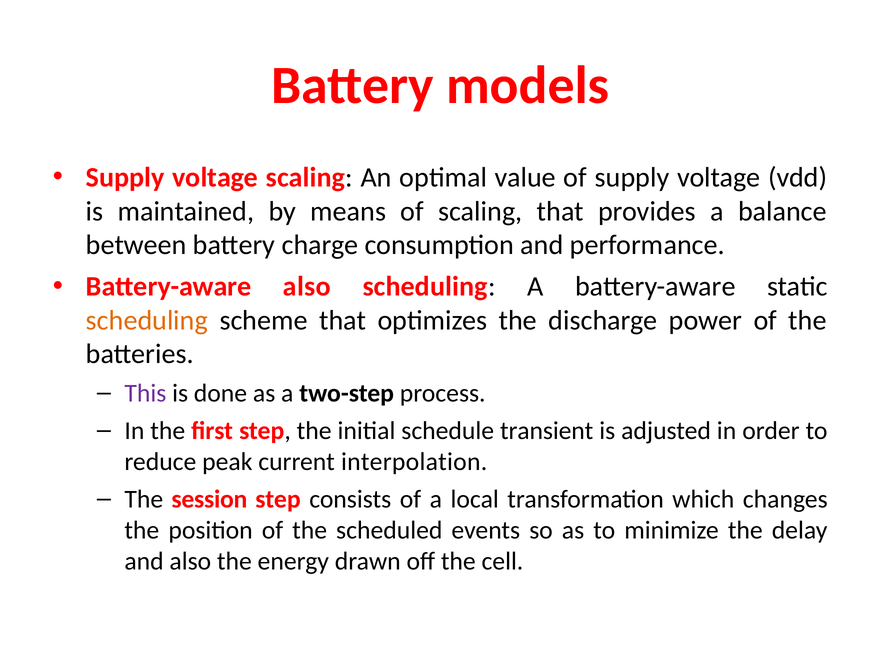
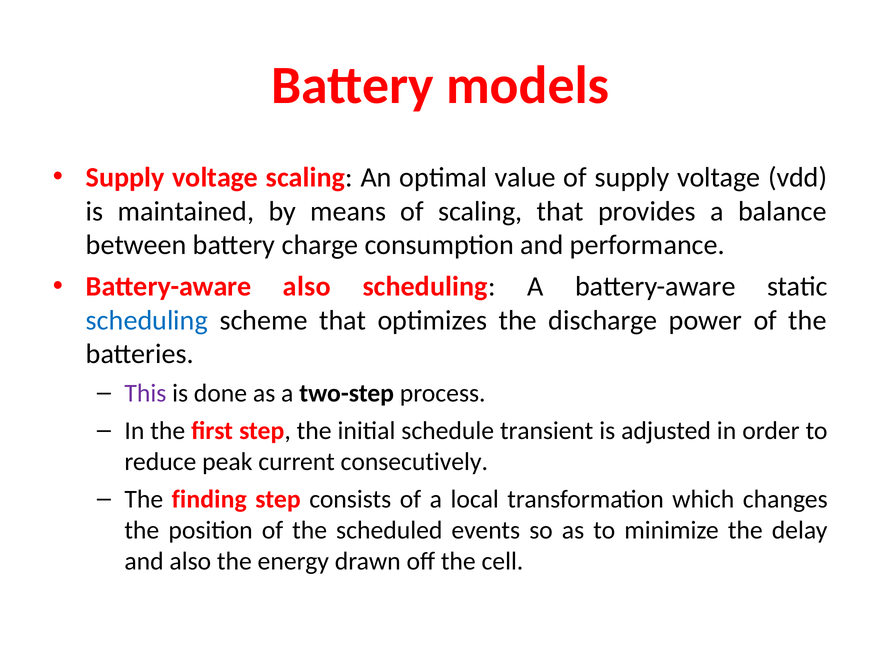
scheduling at (147, 320) colour: orange -> blue
interpolation: interpolation -> consecutively
session: session -> finding
